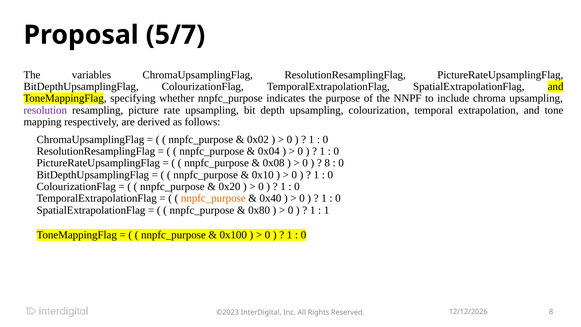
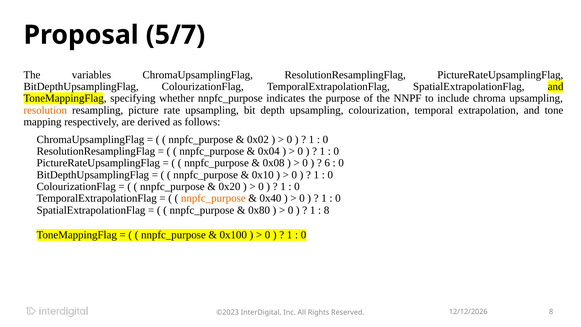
resolution colour: purple -> orange
8 at (327, 163): 8 -> 6
1 at (327, 210): 1 -> 8
